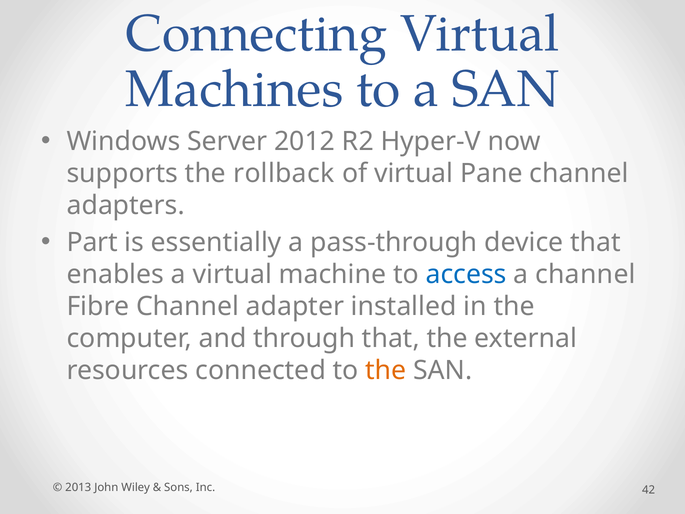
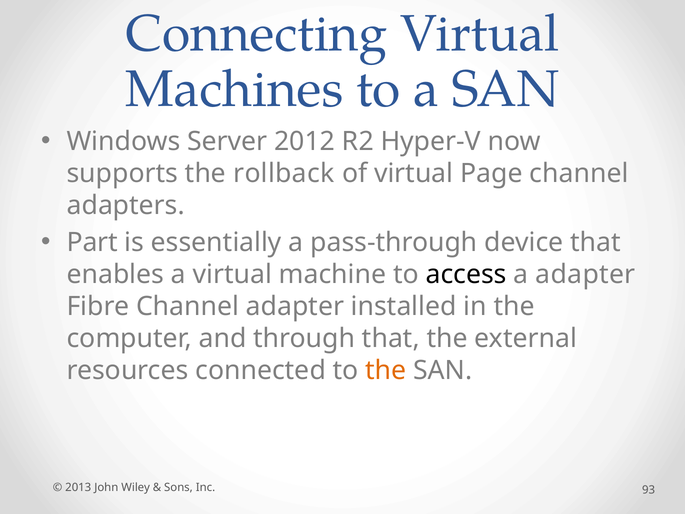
Pane: Pane -> Page
access colour: blue -> black
a channel: channel -> adapter
42: 42 -> 93
